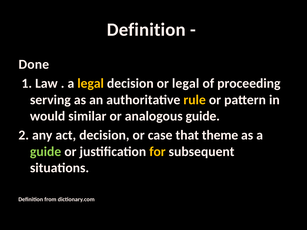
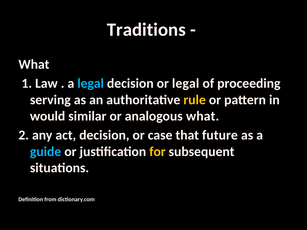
Definition at (146, 30): Definition -> Traditions
Done at (34, 64): Done -> What
legal at (91, 84) colour: yellow -> light blue
analogous guide: guide -> what
theme: theme -> future
guide at (46, 152) colour: light green -> light blue
